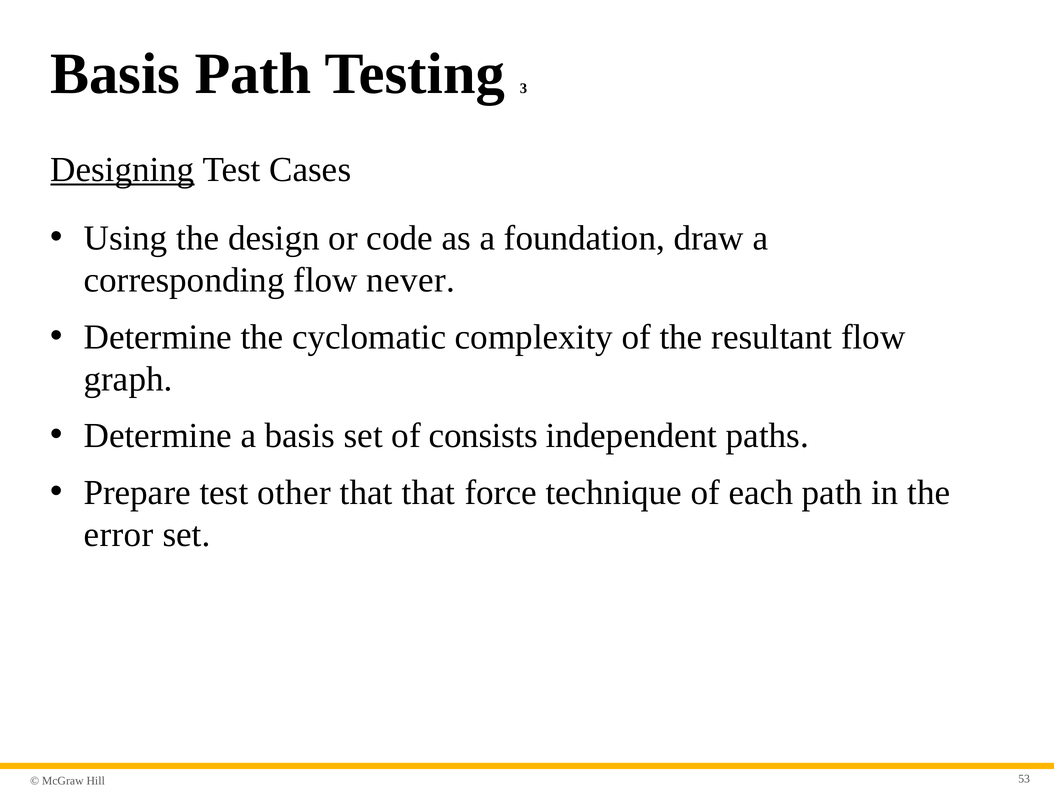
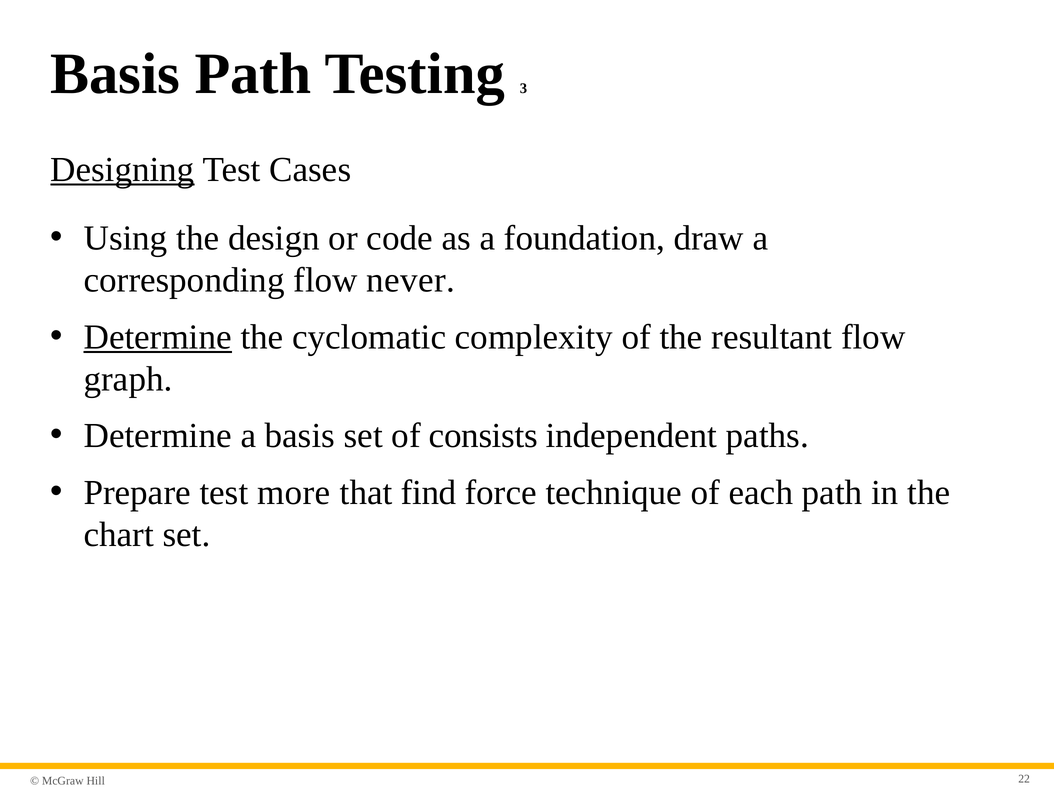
Determine at (158, 337) underline: none -> present
other: other -> more
that that: that -> find
error: error -> chart
53: 53 -> 22
